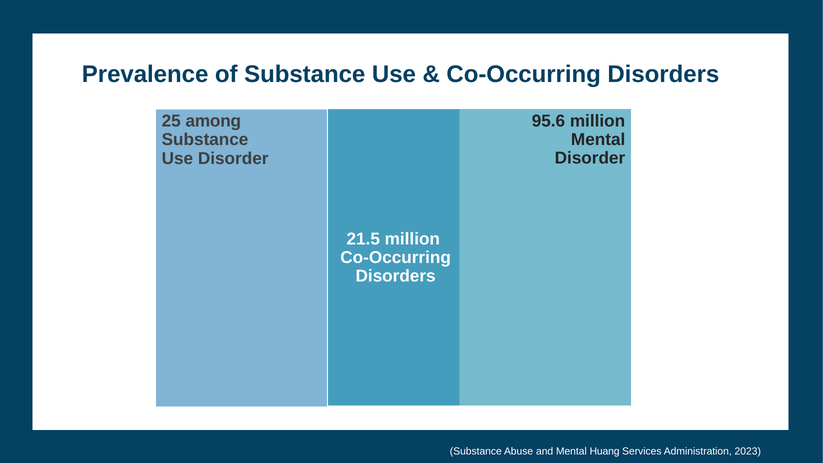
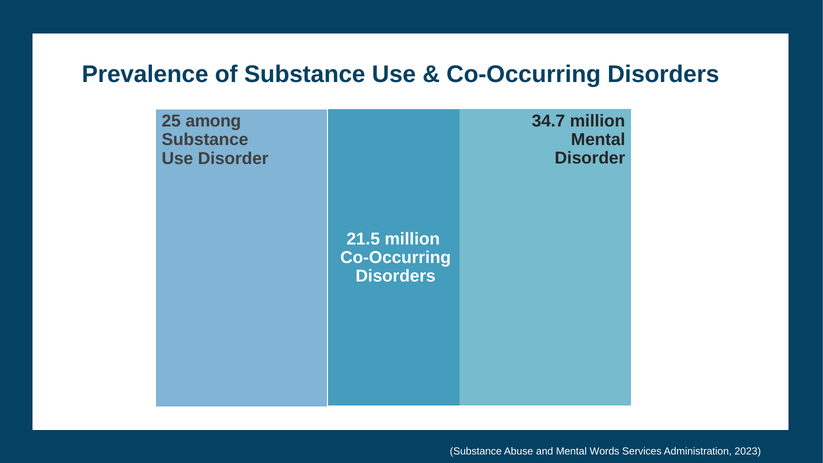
95.6: 95.6 -> 34.7
Huang: Huang -> Words
